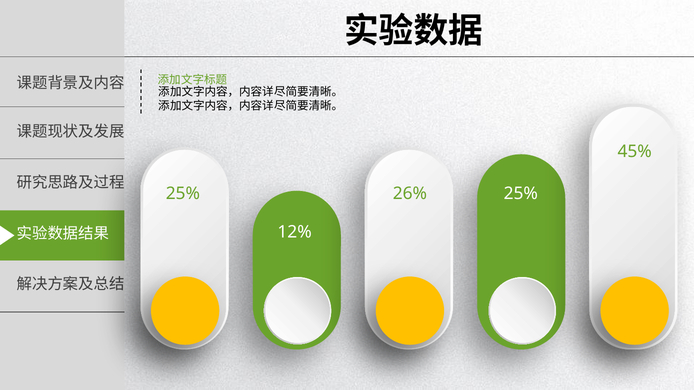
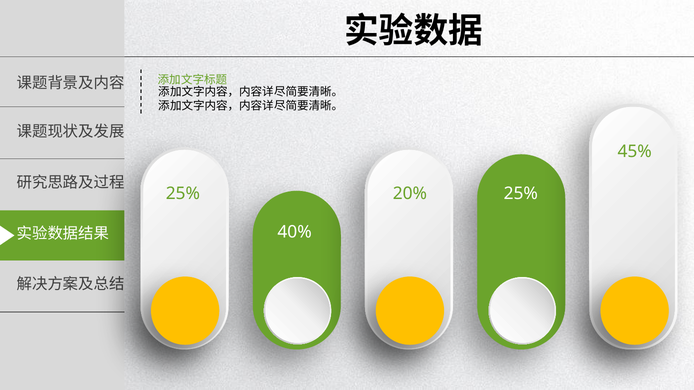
26%: 26% -> 20%
12%: 12% -> 40%
